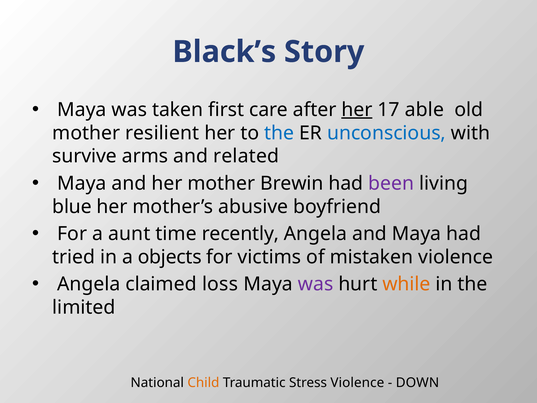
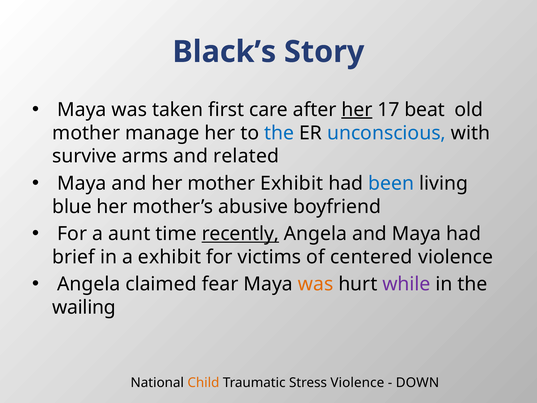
able: able -> beat
resilient: resilient -> manage
mother Brewin: Brewin -> Exhibit
been colour: purple -> blue
recently underline: none -> present
tried: tried -> brief
a objects: objects -> exhibit
mistaken: mistaken -> centered
loss: loss -> fear
was at (316, 284) colour: purple -> orange
while colour: orange -> purple
limited: limited -> wailing
